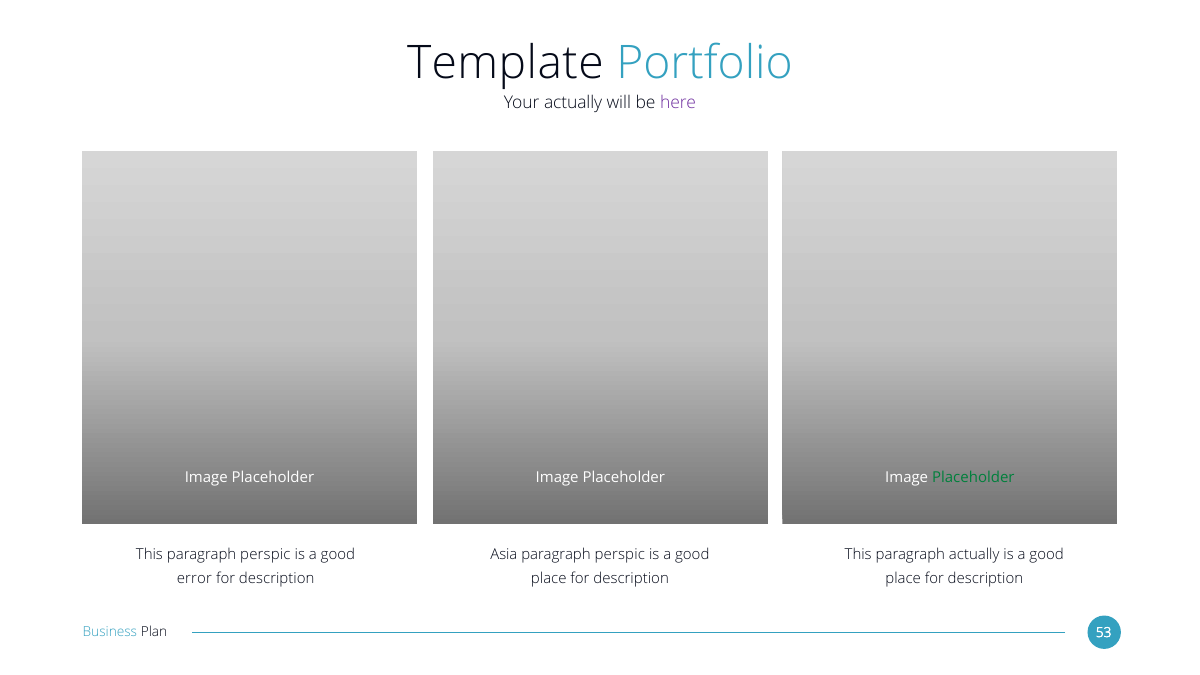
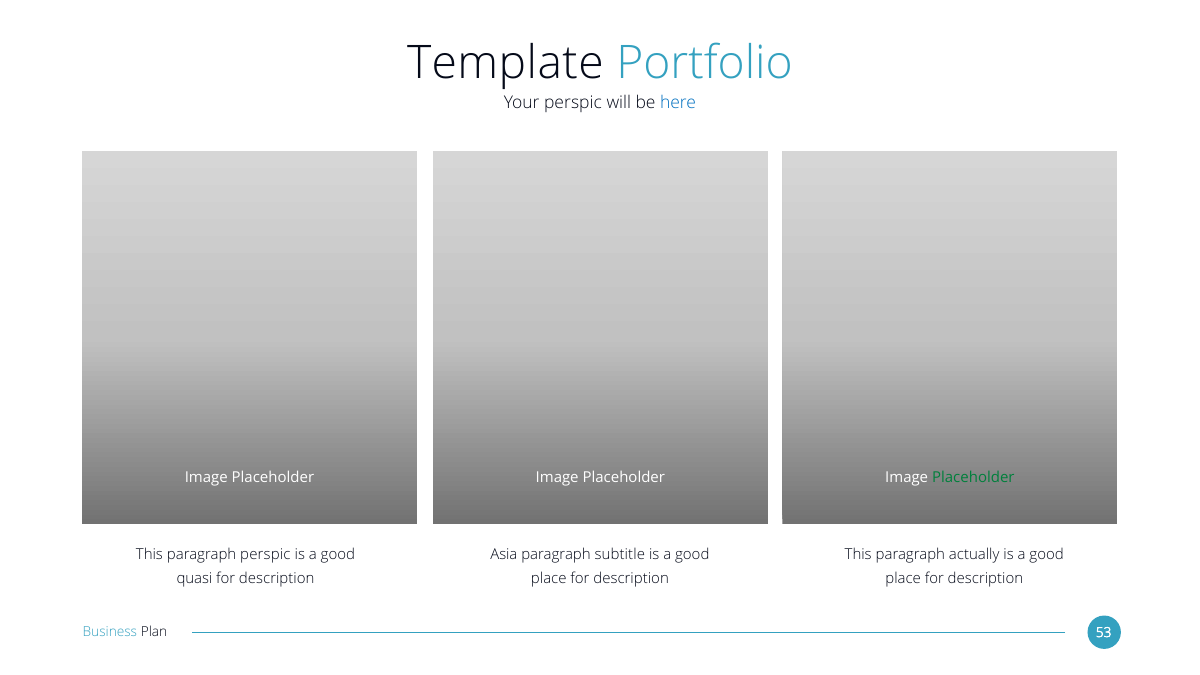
Your actually: actually -> perspic
here colour: purple -> blue
perspic at (620, 555): perspic -> subtitle
error: error -> quasi
